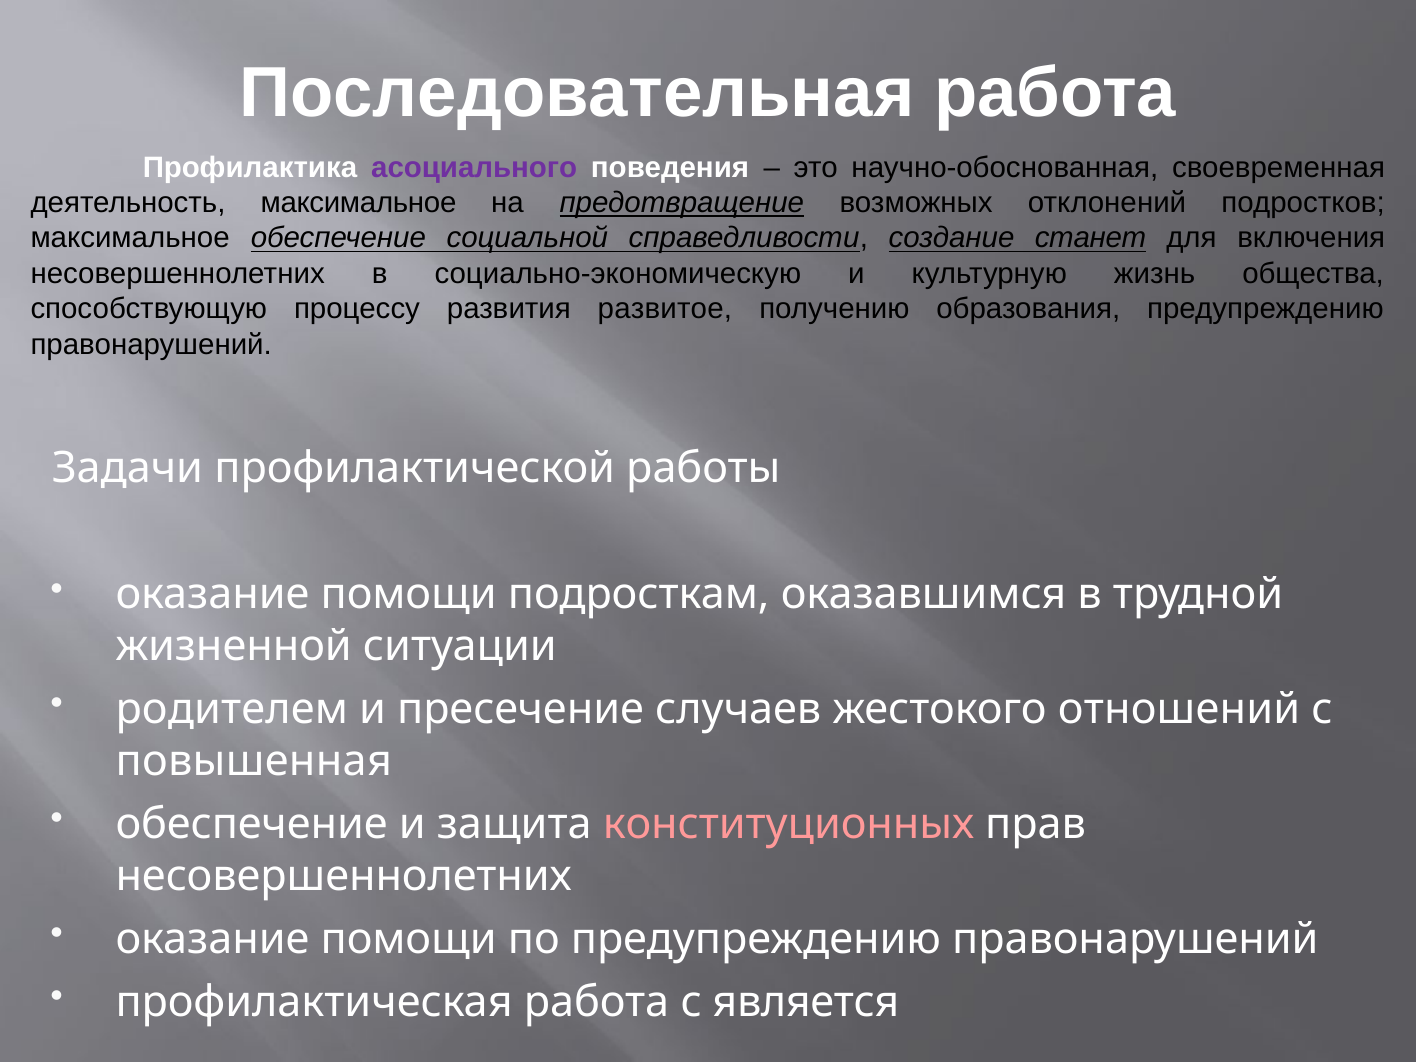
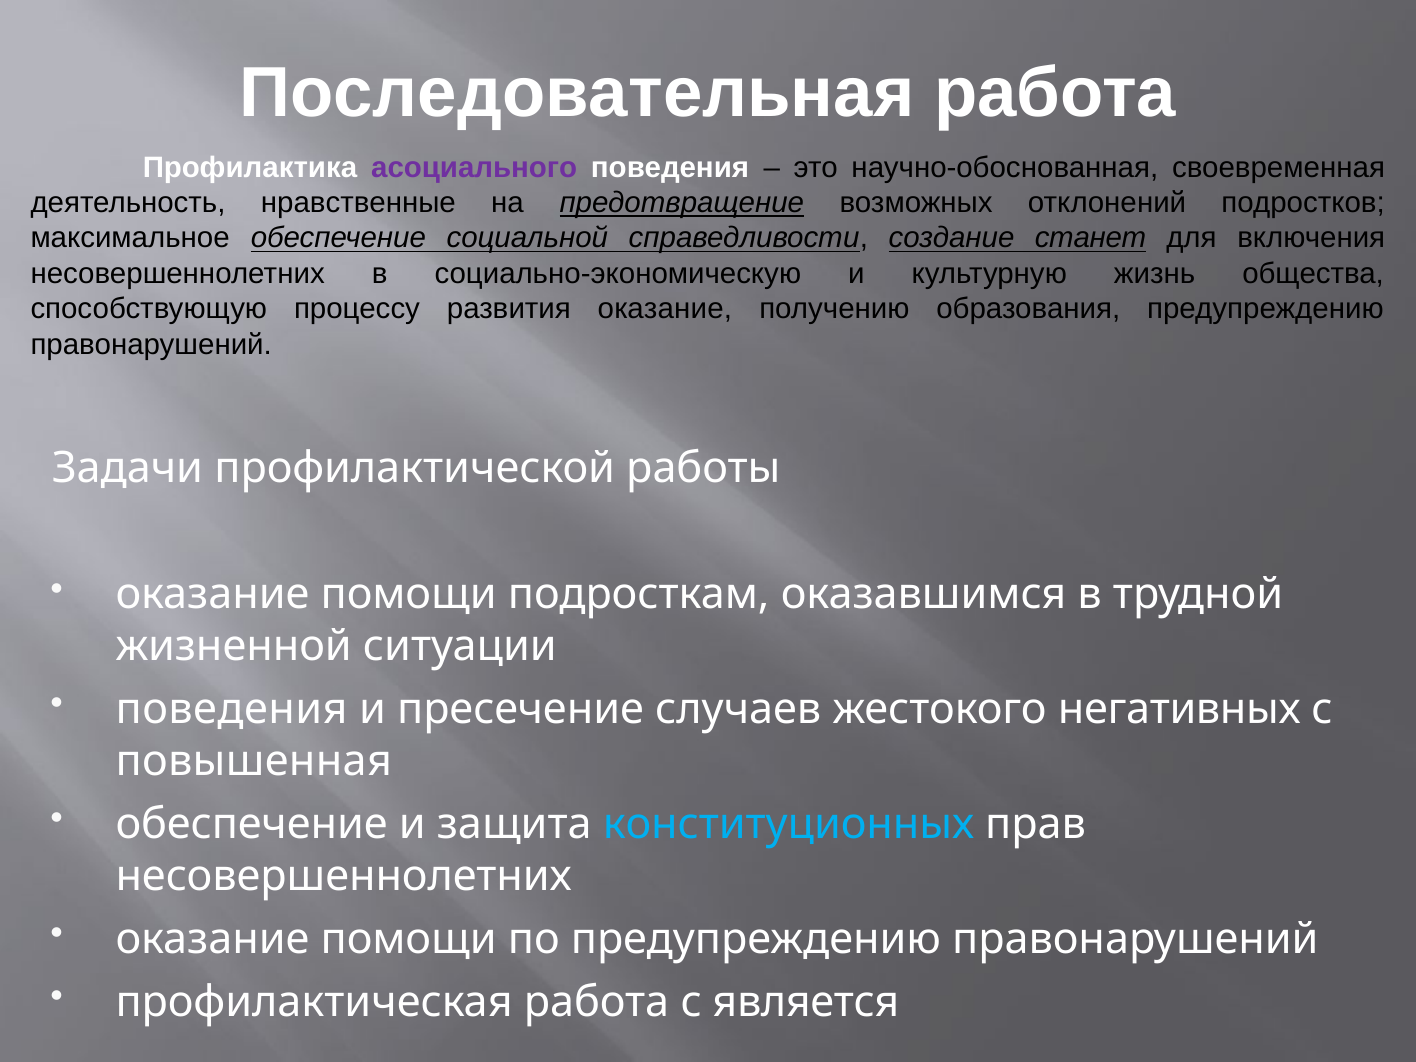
деятельность максимальное: максимальное -> нравственные
развития развитое: развитое -> оказание
родителем at (232, 709): родителем -> поведения
отношений: отношений -> негативных
конституционных colour: pink -> light blue
